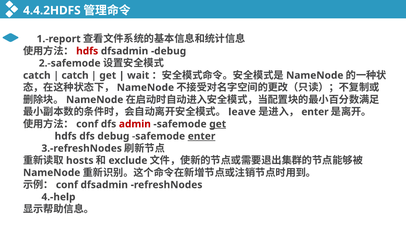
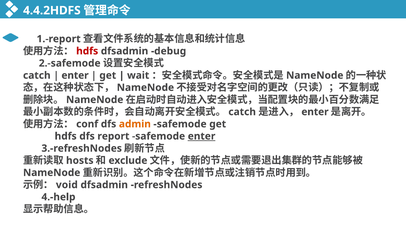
catch at (75, 75): catch -> enter
leave at (242, 112): leave -> catch
admin colour: red -> orange
get at (218, 124) underline: present -> none
dfs debug: debug -> report
conf at (67, 185): conf -> void
